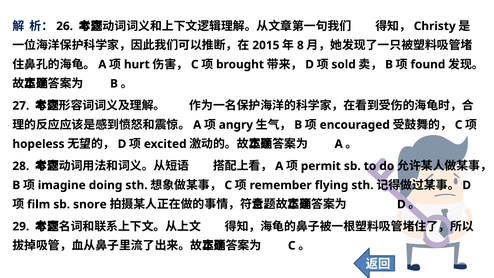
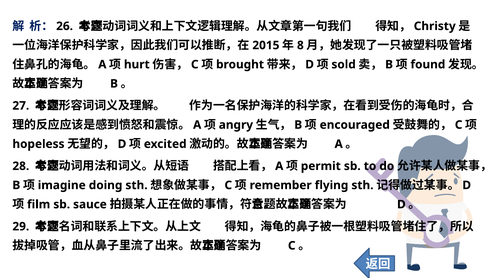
snore: snore -> sauce
